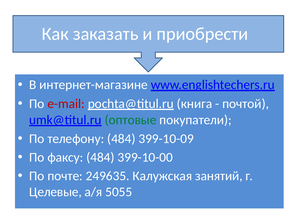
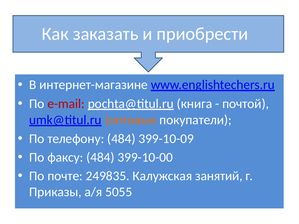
оптовые colour: green -> orange
249635: 249635 -> 249835
Целевые: Целевые -> Приказы
